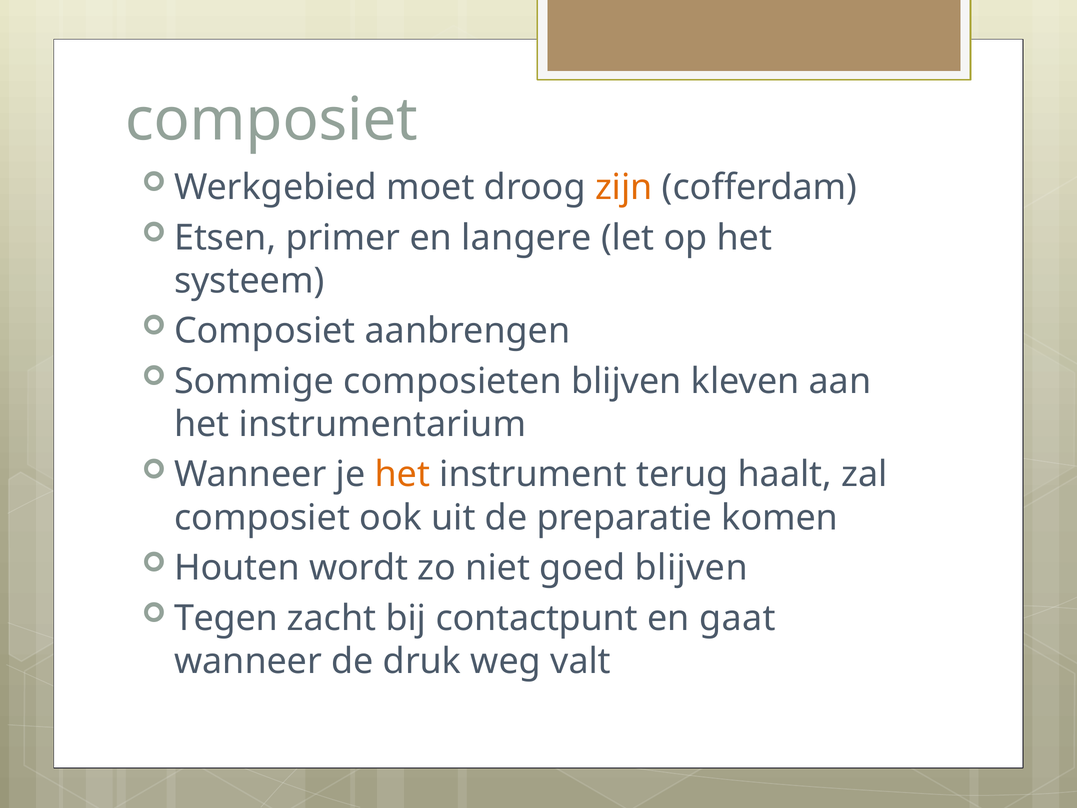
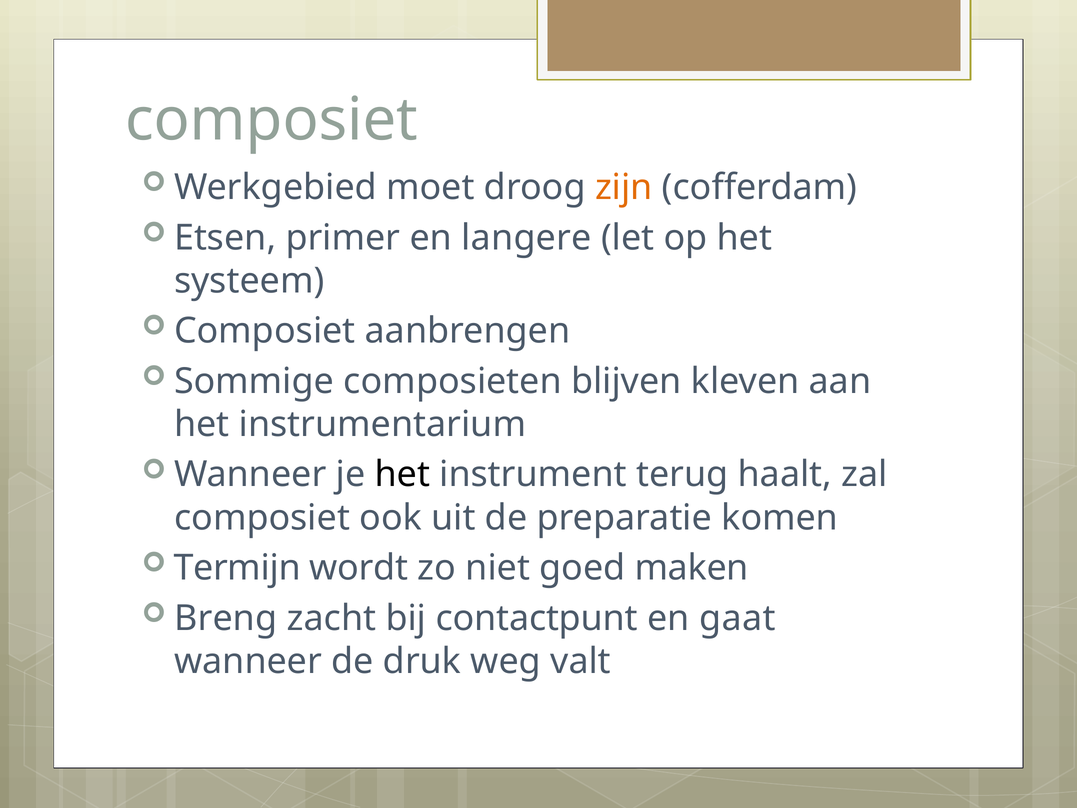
het at (402, 474) colour: orange -> black
Houten: Houten -> Termijn
goed blijven: blijven -> maken
Tegen: Tegen -> Breng
